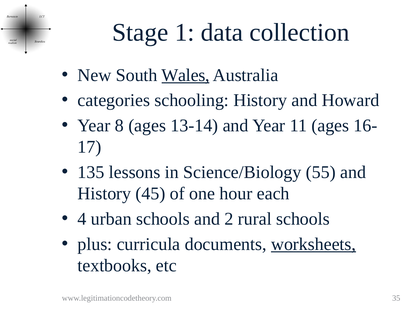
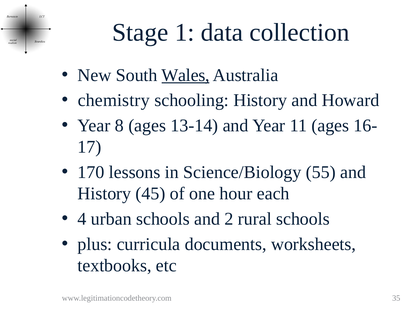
categories: categories -> chemistry
135: 135 -> 170
worksheets underline: present -> none
